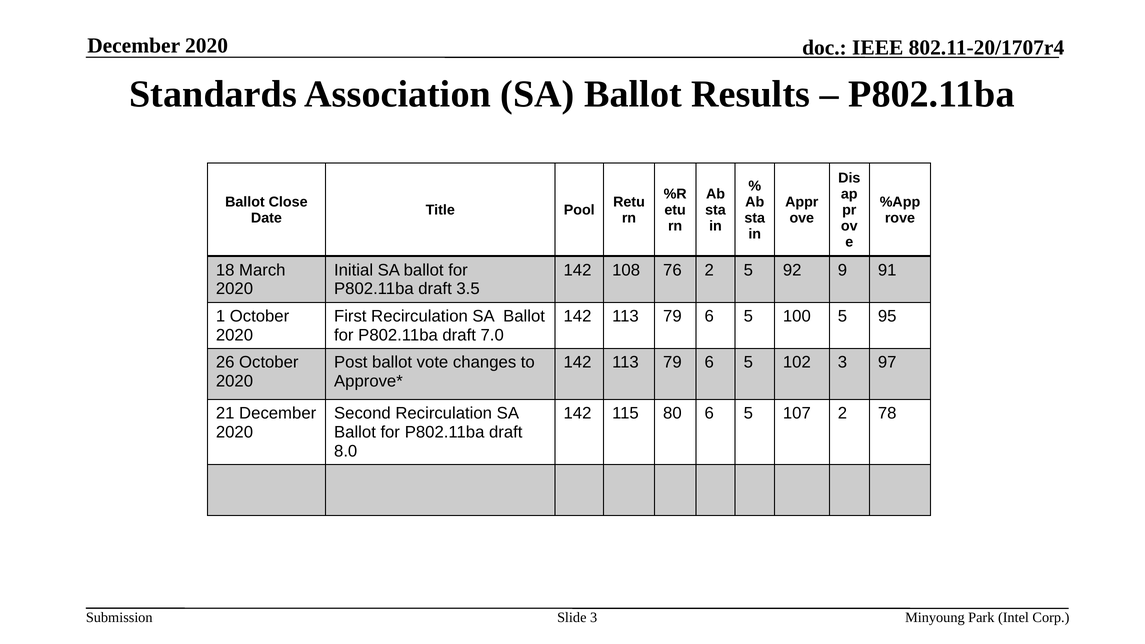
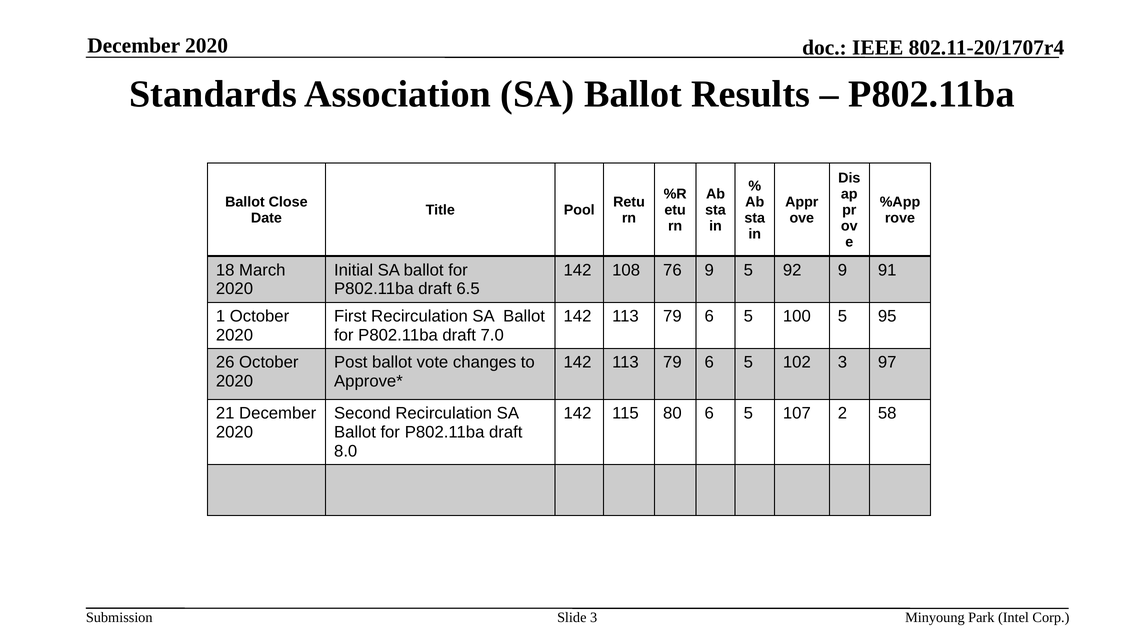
76 2: 2 -> 9
3.5: 3.5 -> 6.5
78: 78 -> 58
